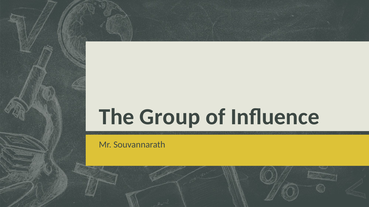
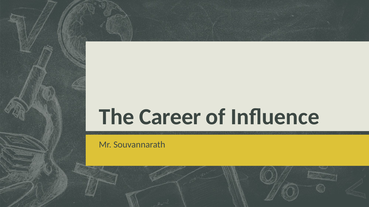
Group: Group -> Career
